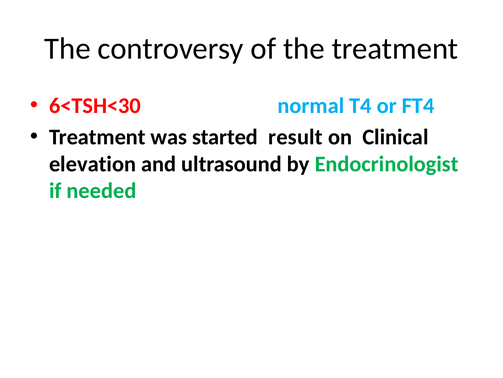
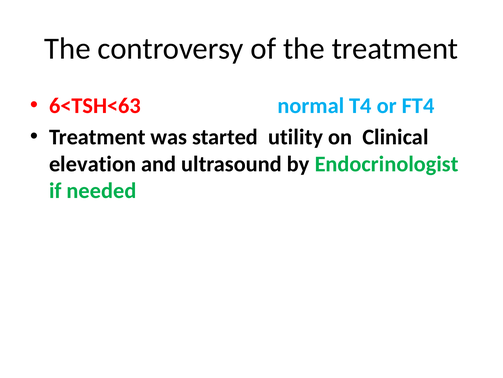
6<TSH<30: 6<TSH<30 -> 6<TSH<63
result: result -> utility
